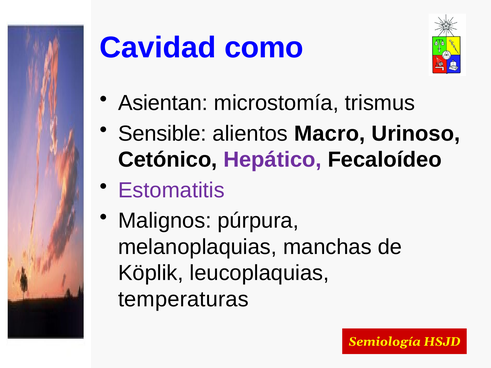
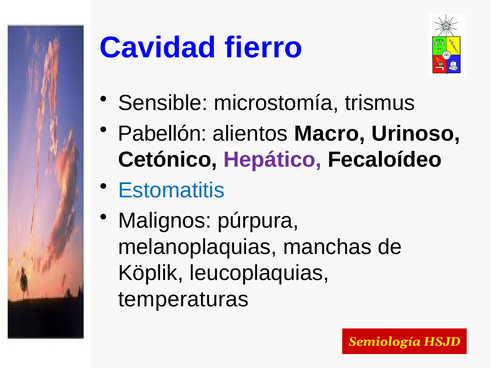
como: como -> fierro
Asientan: Asientan -> Sensible
Sensible: Sensible -> Pabellón
Estomatitis colour: purple -> blue
